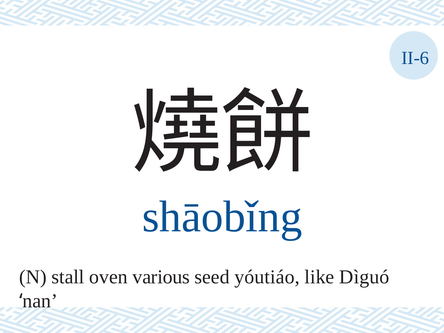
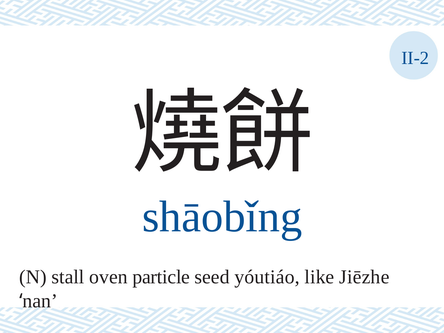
II-6: II-6 -> II-2
various: various -> particle
Dìguó: Dìguó -> Jiēzhe
